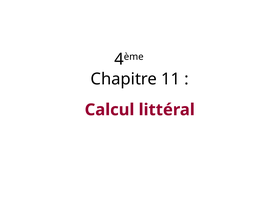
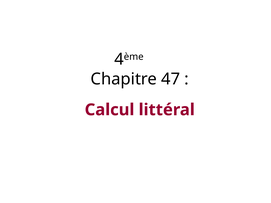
11: 11 -> 47
